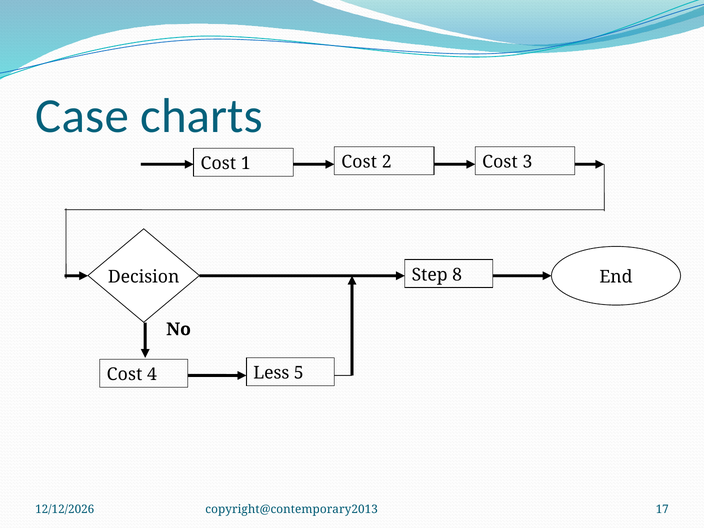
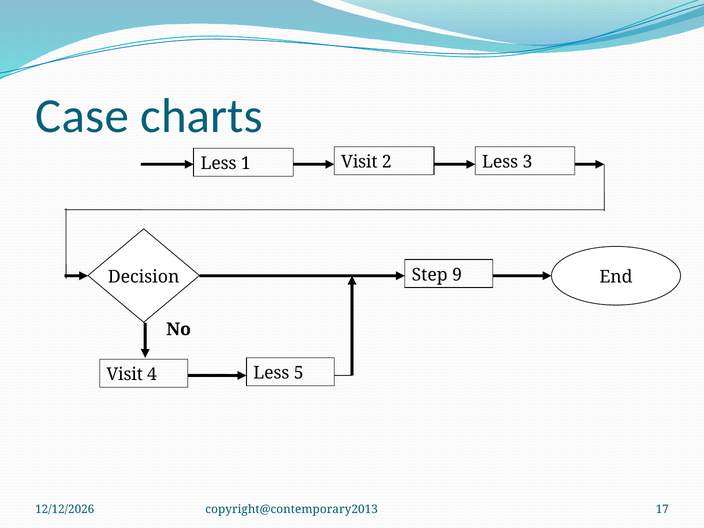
Cost at (218, 163): Cost -> Less
1 Cost: Cost -> Visit
2 Cost: Cost -> Less
8: 8 -> 9
Cost at (125, 375): Cost -> Visit
